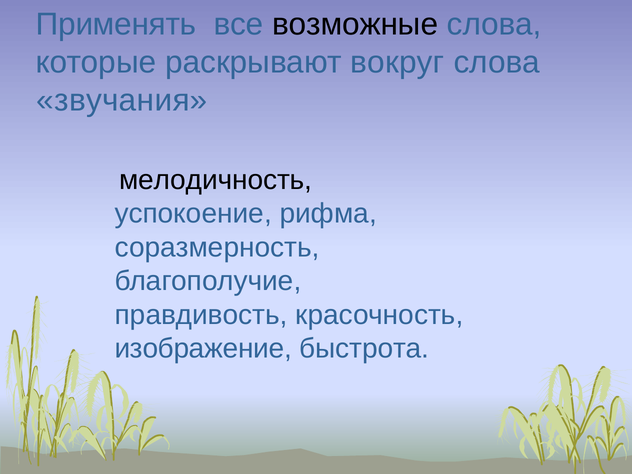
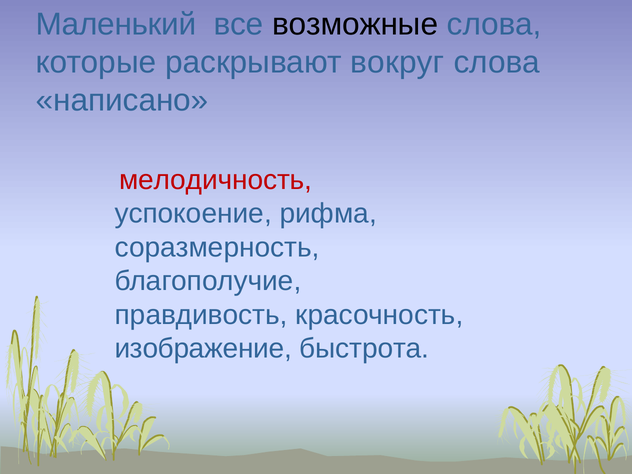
Применять: Применять -> Маленький
звучания: звучания -> написано
мелодичность colour: black -> red
